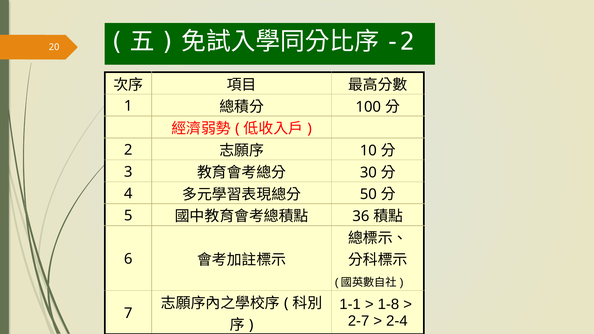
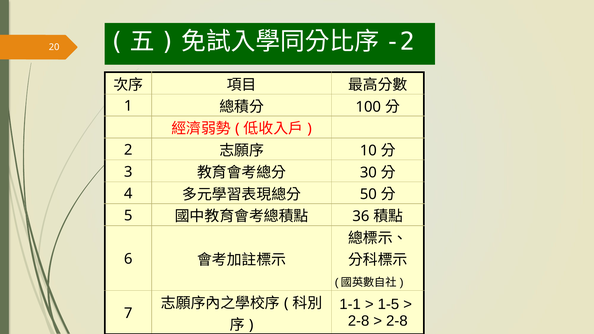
1-8: 1-8 -> 1-5
2-7 at (359, 321): 2-7 -> 2-8
2-4 at (397, 321): 2-4 -> 2-8
